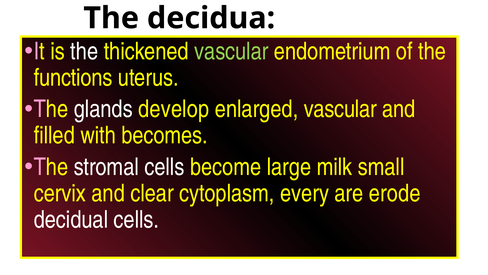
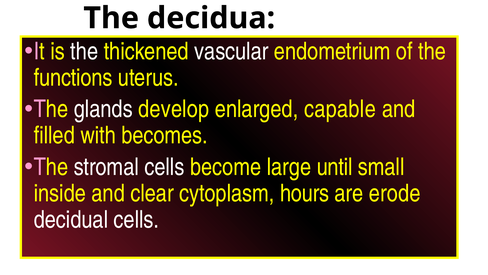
vascular at (231, 51) colour: light green -> white
enlarged vascular: vascular -> capable
milk: milk -> until
cervix: cervix -> inside
every: every -> hours
